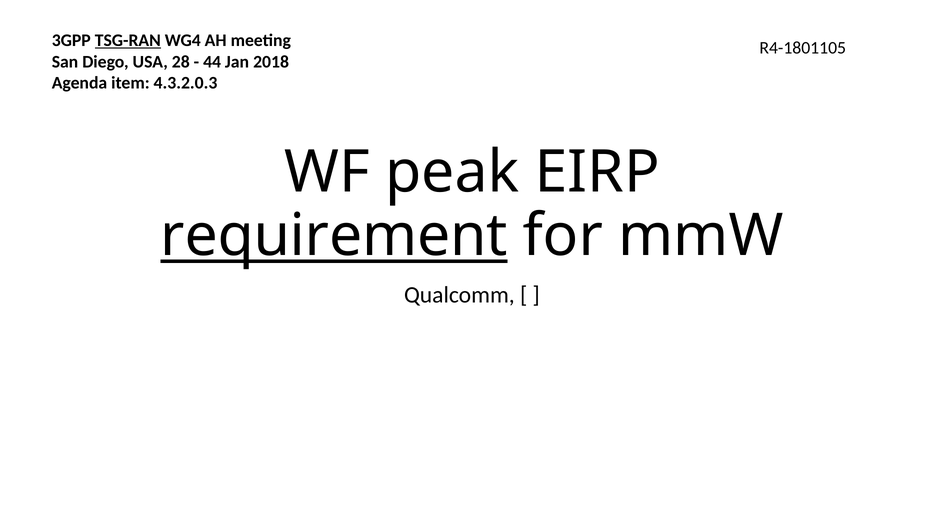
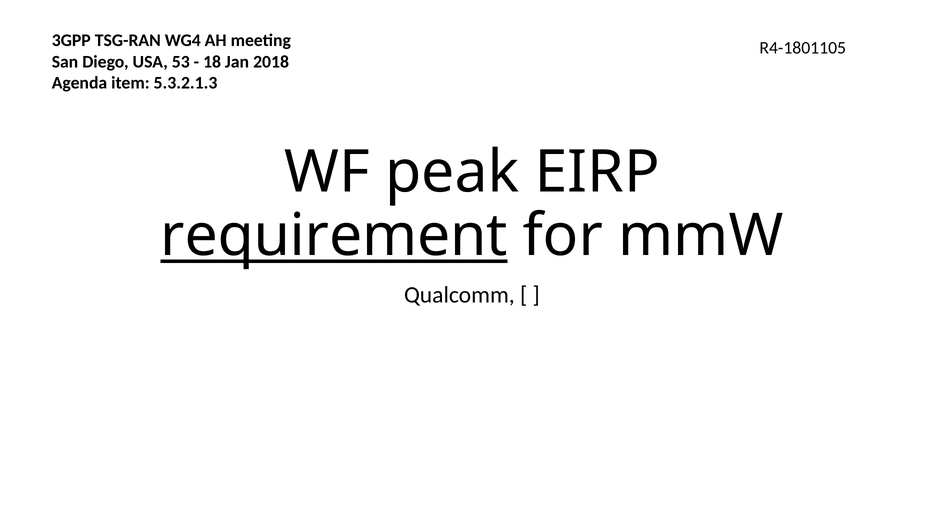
TSG-RAN underline: present -> none
28: 28 -> 53
44: 44 -> 18
4.3.2.0.3: 4.3.2.0.3 -> 5.3.2.1.3
